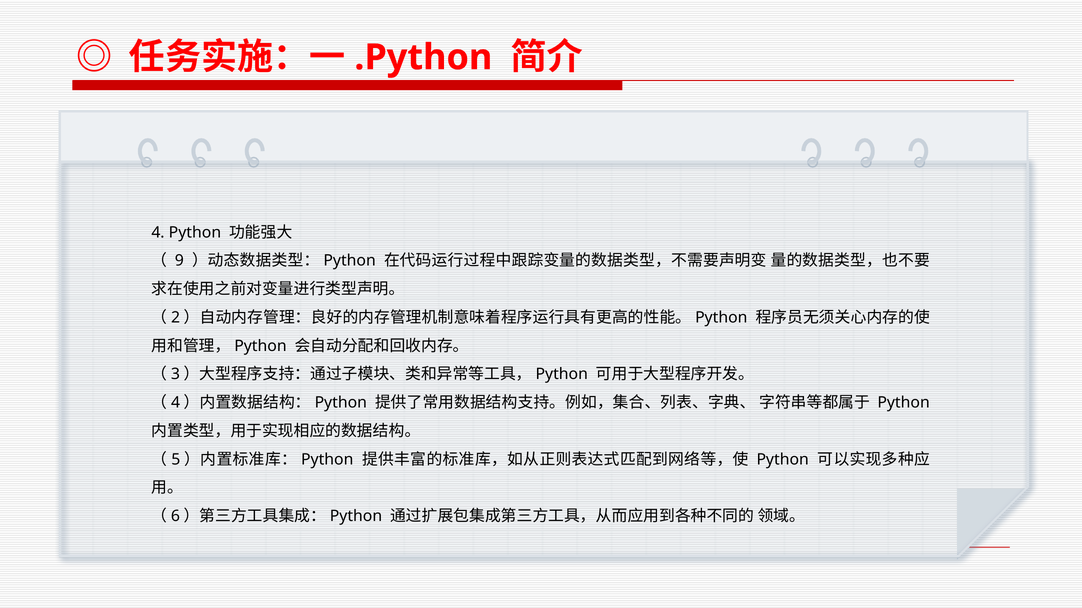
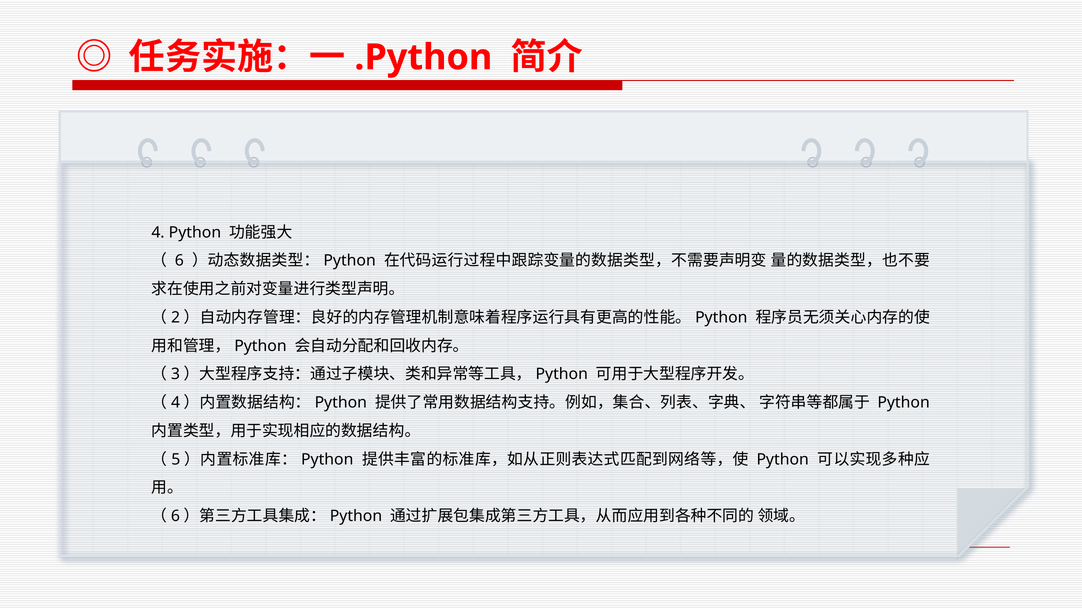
9: 9 -> 6
